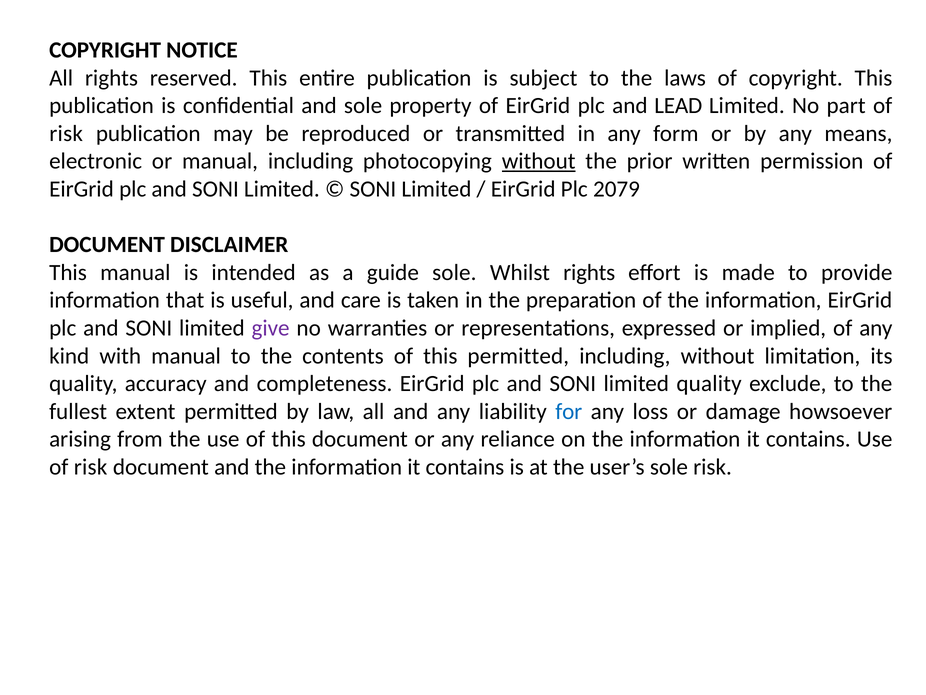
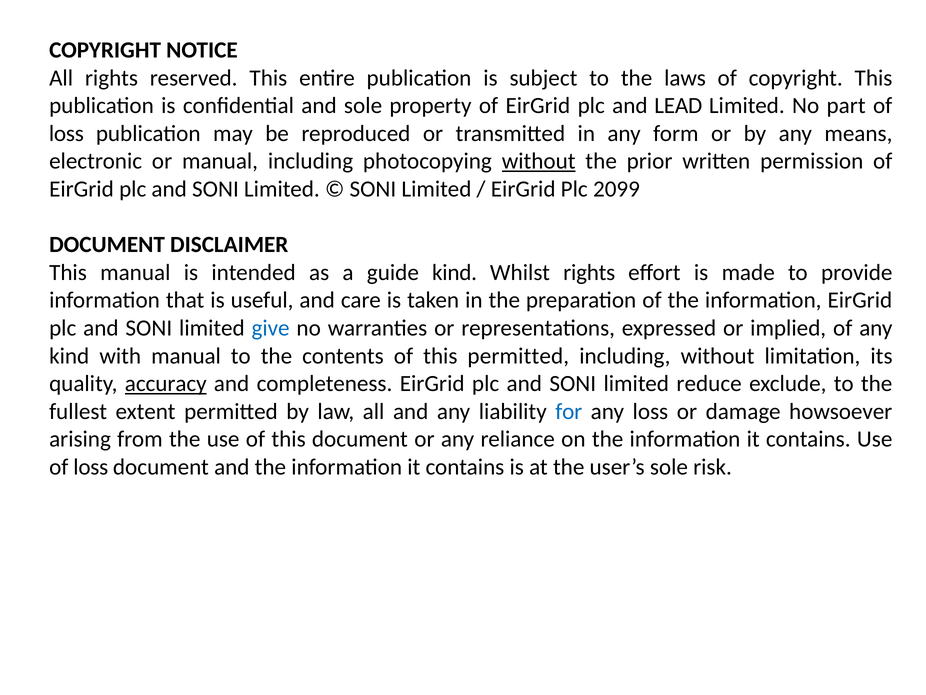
risk at (66, 133): risk -> loss
2079: 2079 -> 2099
guide sole: sole -> kind
give colour: purple -> blue
accuracy underline: none -> present
limited quality: quality -> reduce
risk at (91, 467): risk -> loss
